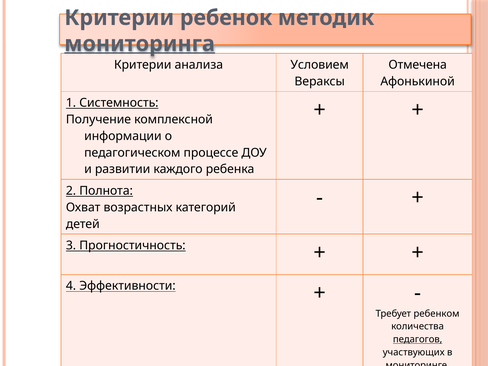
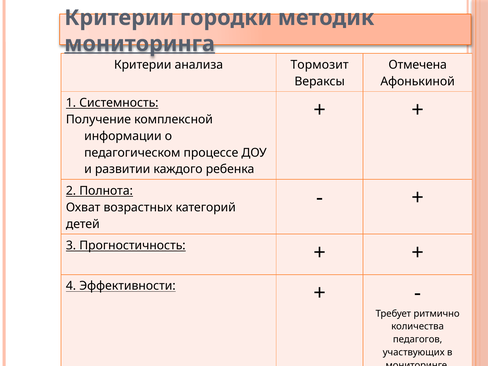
ребенок: ребенок -> городки
Условием: Условием -> Тормозит
ребенком: ребенком -> ритмично
педагогов underline: present -> none
